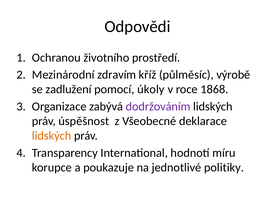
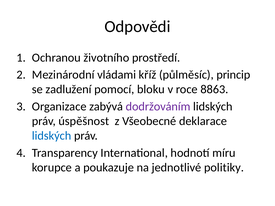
zdravím: zdravím -> vládami
výrobě: výrobě -> princip
úkoly: úkoly -> bloku
1868: 1868 -> 8863
lidských at (52, 136) colour: orange -> blue
